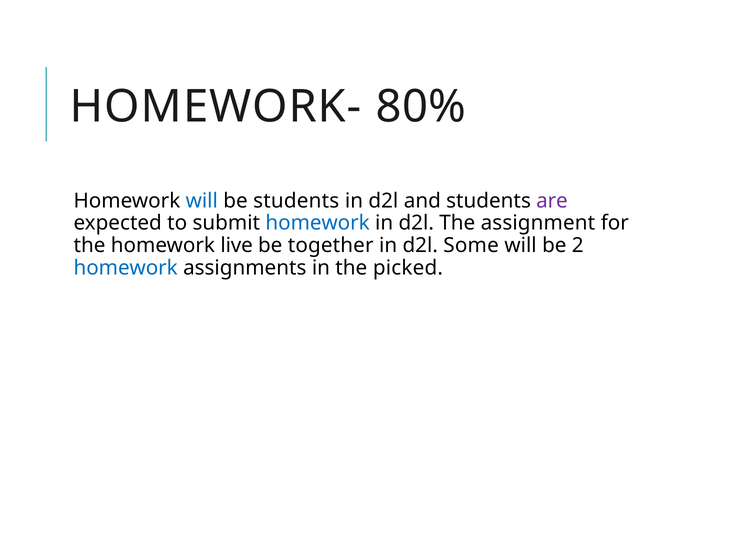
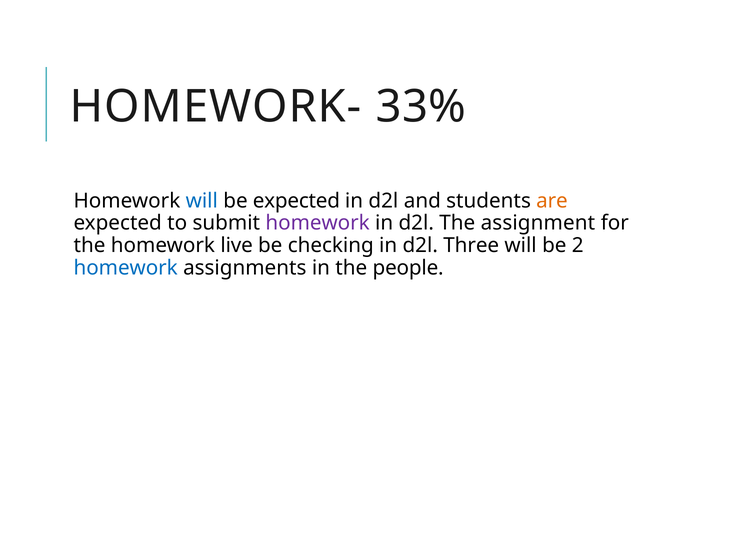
80%: 80% -> 33%
be students: students -> expected
are colour: purple -> orange
homework at (318, 223) colour: blue -> purple
together: together -> checking
Some: Some -> Three
picked: picked -> people
